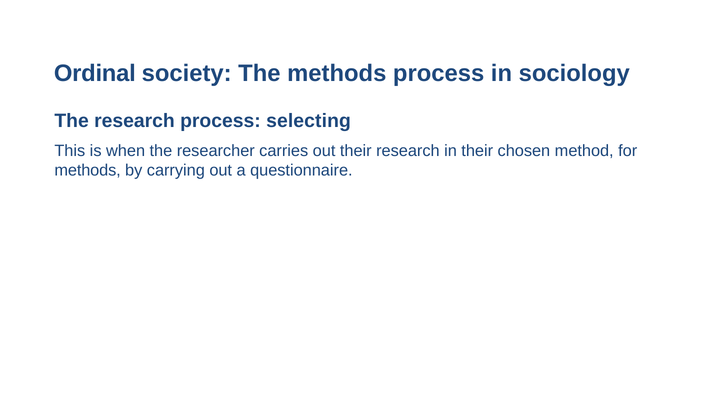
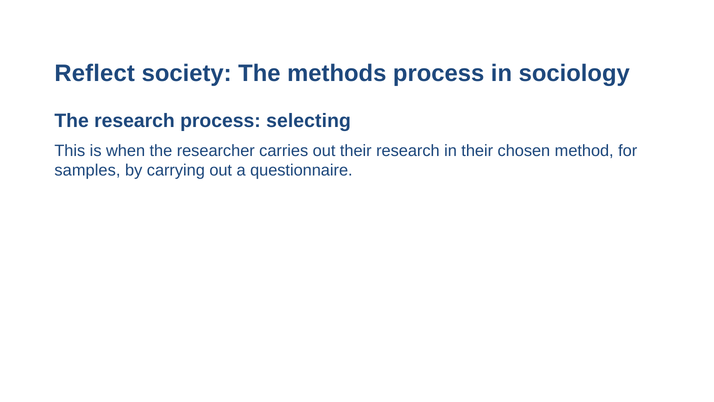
Ordinal: Ordinal -> Reflect
methods at (88, 170): methods -> samples
